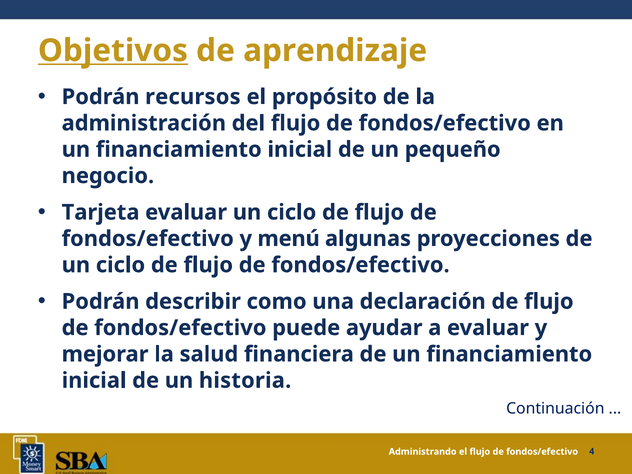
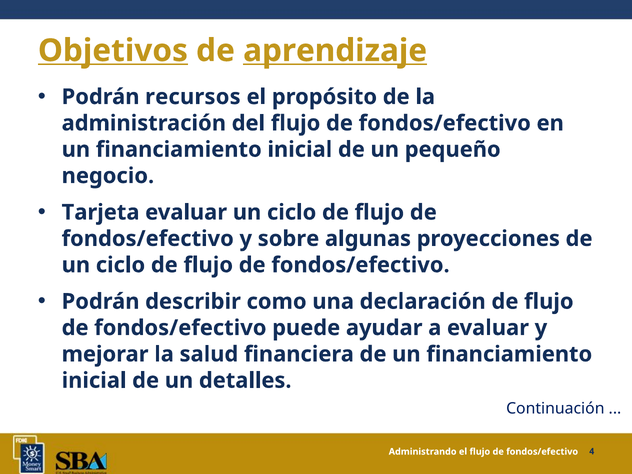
aprendizaje underline: none -> present
menú: menú -> sobre
historia: historia -> detalles
